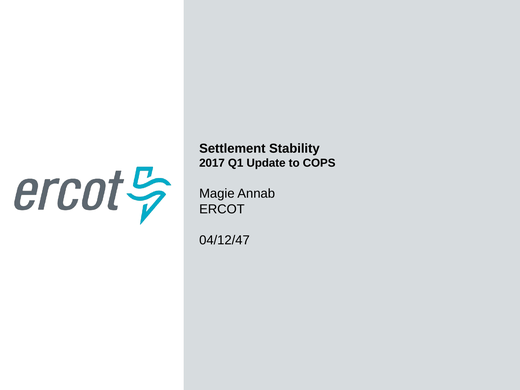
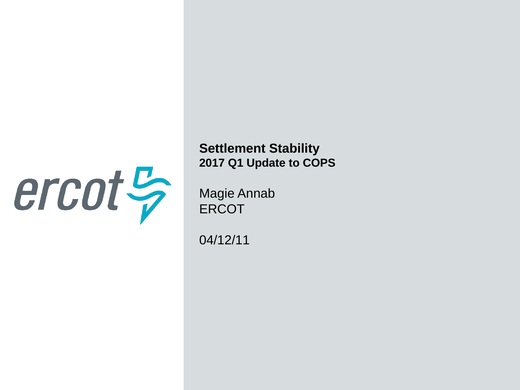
04/12/47: 04/12/47 -> 04/12/11
